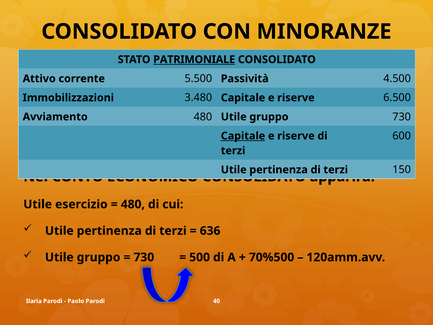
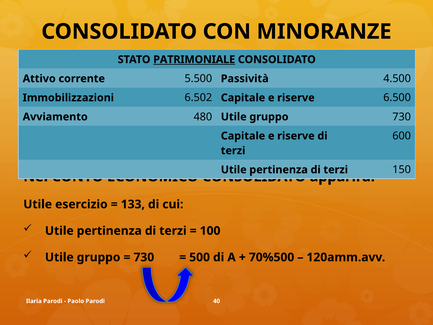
3.480: 3.480 -> 6.502
Capitale at (243, 136) underline: present -> none
480 at (133, 204): 480 -> 133
636: 636 -> 100
